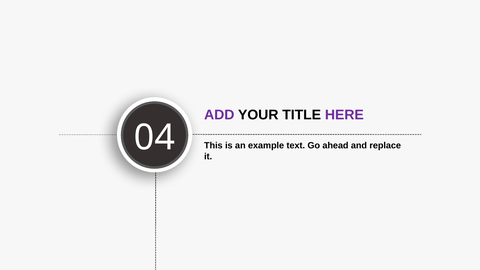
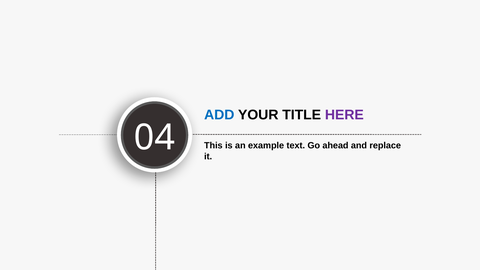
ADD colour: purple -> blue
